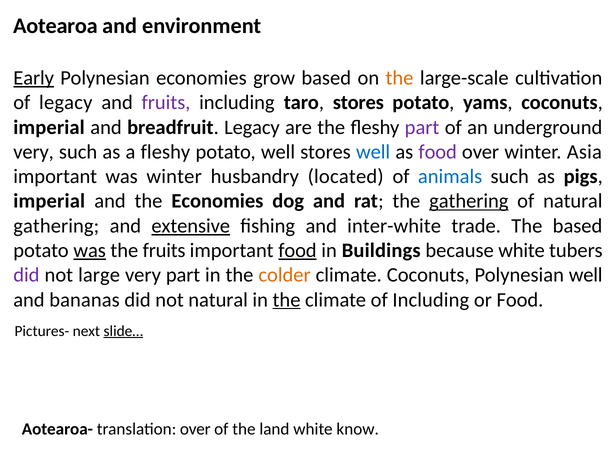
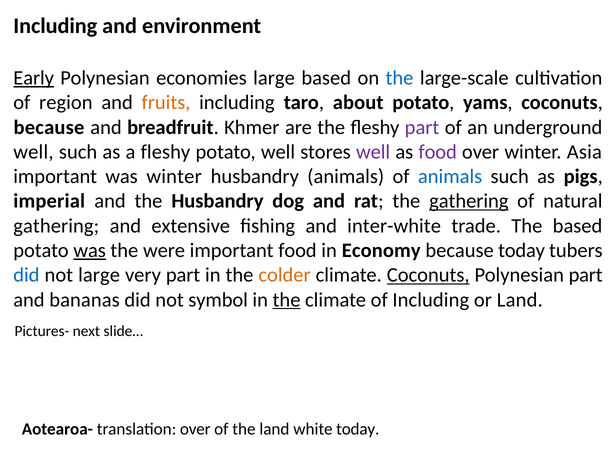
Aotearoa at (55, 26): Aotearoa -> Including
economies grow: grow -> large
the at (400, 78) colour: orange -> blue
of legacy: legacy -> region
fruits at (166, 103) colour: purple -> orange
taro stores: stores -> about
imperial at (49, 127): imperial -> because
breadfruit Legacy: Legacy -> Khmer
very at (34, 152): very -> well
well at (373, 152) colour: blue -> purple
husbandry located: located -> animals
the Economies: Economies -> Husbandry
extensive underline: present -> none
the fruits: fruits -> were
food at (297, 250) underline: present -> none
Buildings: Buildings -> Economy
because white: white -> today
did at (26, 275) colour: purple -> blue
Coconuts at (428, 275) underline: none -> present
Polynesian well: well -> part
not natural: natural -> symbol
or Food: Food -> Land
slide… underline: present -> none
white know: know -> today
